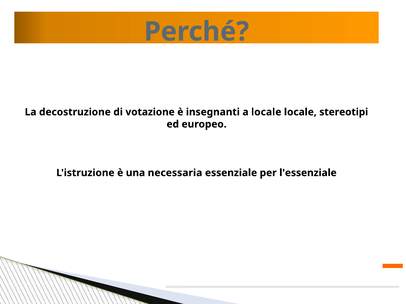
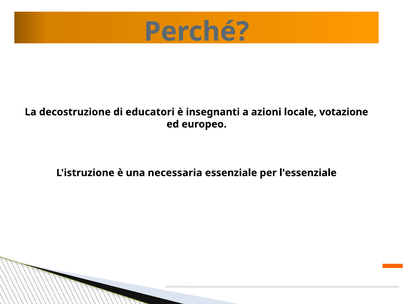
votazione: votazione -> educatori
a locale: locale -> azioni
stereotipi: stereotipi -> votazione
